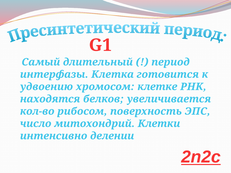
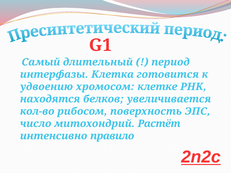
Клетки: Клетки -> Растёт
делении: делении -> правило
